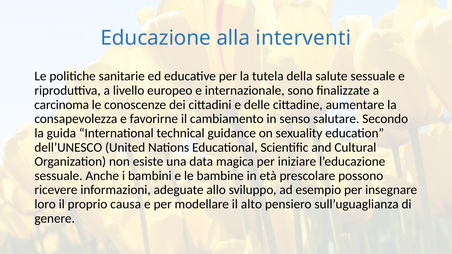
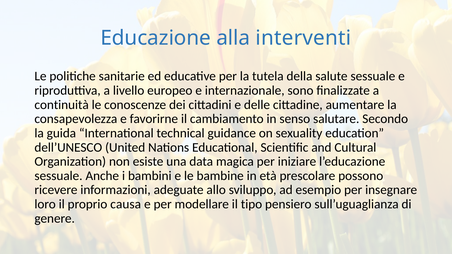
carcinoma: carcinoma -> continuità
alto: alto -> tipo
